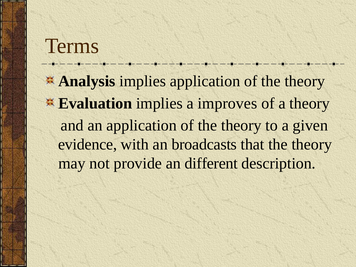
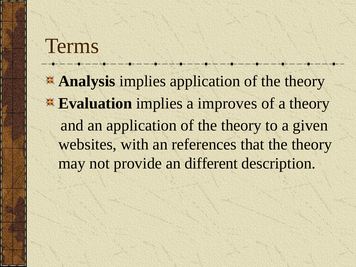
evidence: evidence -> websites
broadcasts: broadcasts -> references
